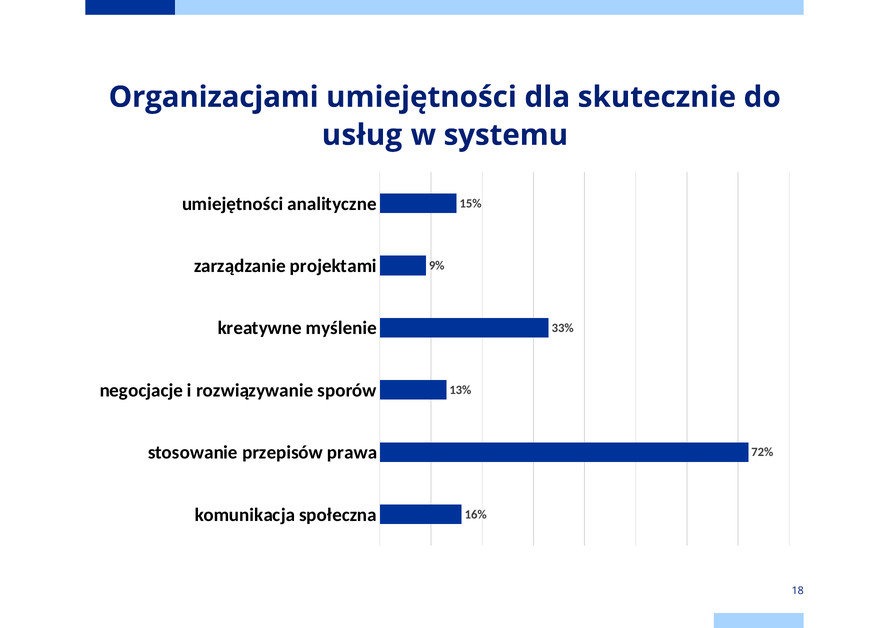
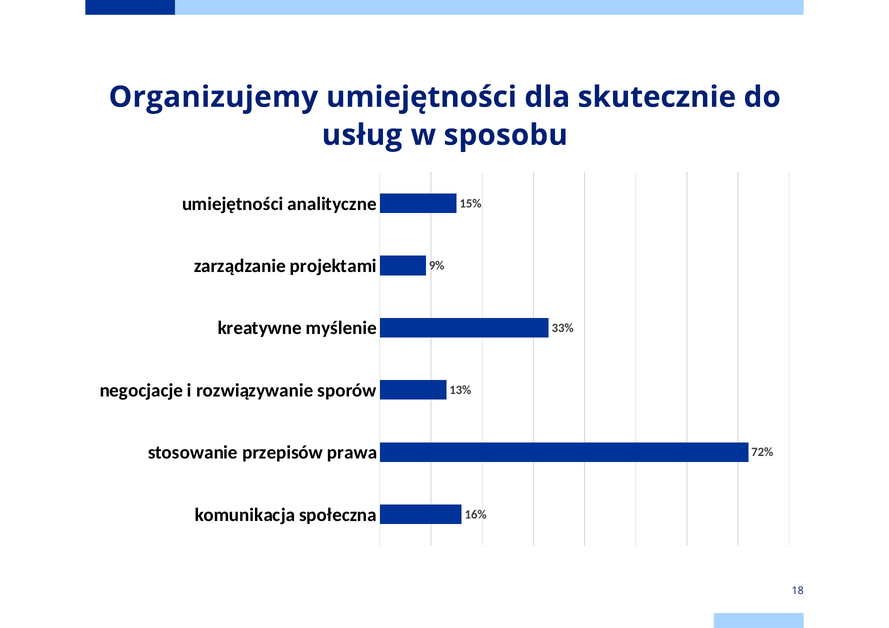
Organizacjami: Organizacjami -> Organizujemy
systemu: systemu -> sposobu
